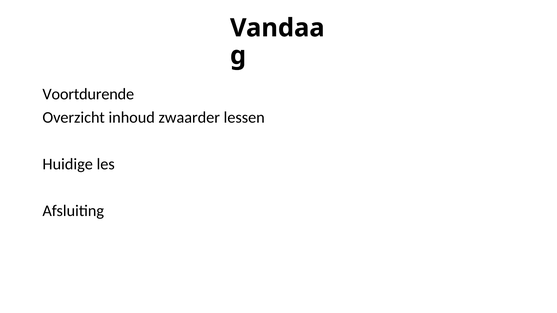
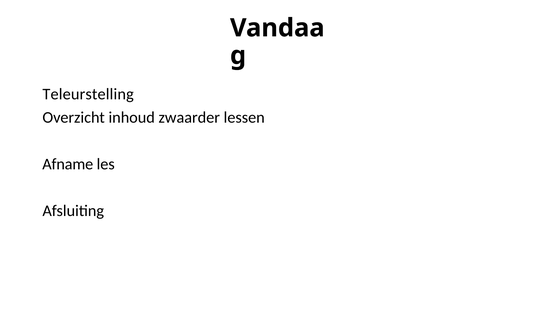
Voortdurende: Voortdurende -> Teleurstelling
Huidige: Huidige -> Afname
